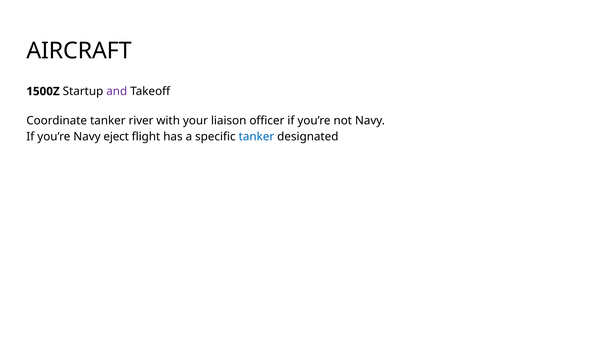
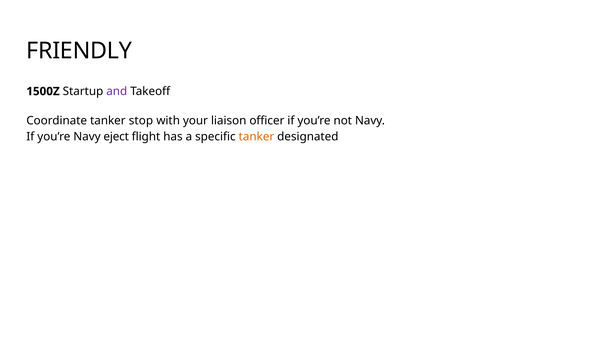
AIRCRAFT: AIRCRAFT -> FRIENDLY
river: river -> stop
tanker at (256, 137) colour: blue -> orange
